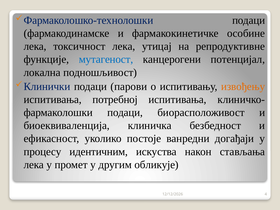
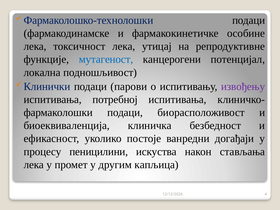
извођењу colour: orange -> purple
идентичним: идентичним -> пеницилини
обликује: обликује -> капљица
